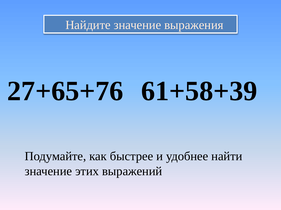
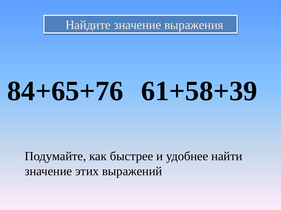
27+65+76: 27+65+76 -> 84+65+76
